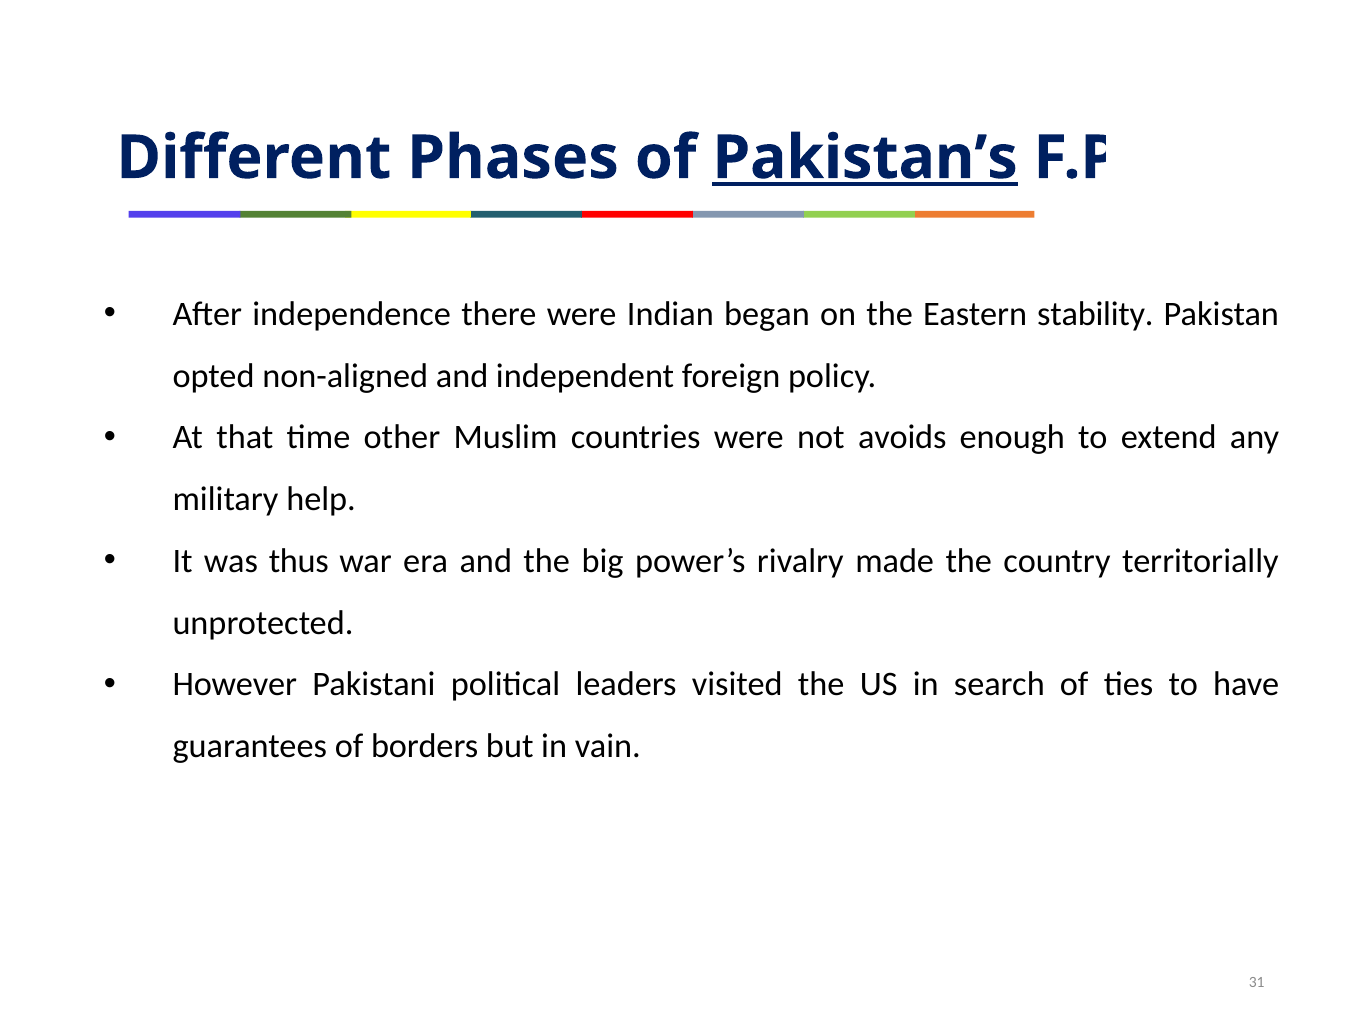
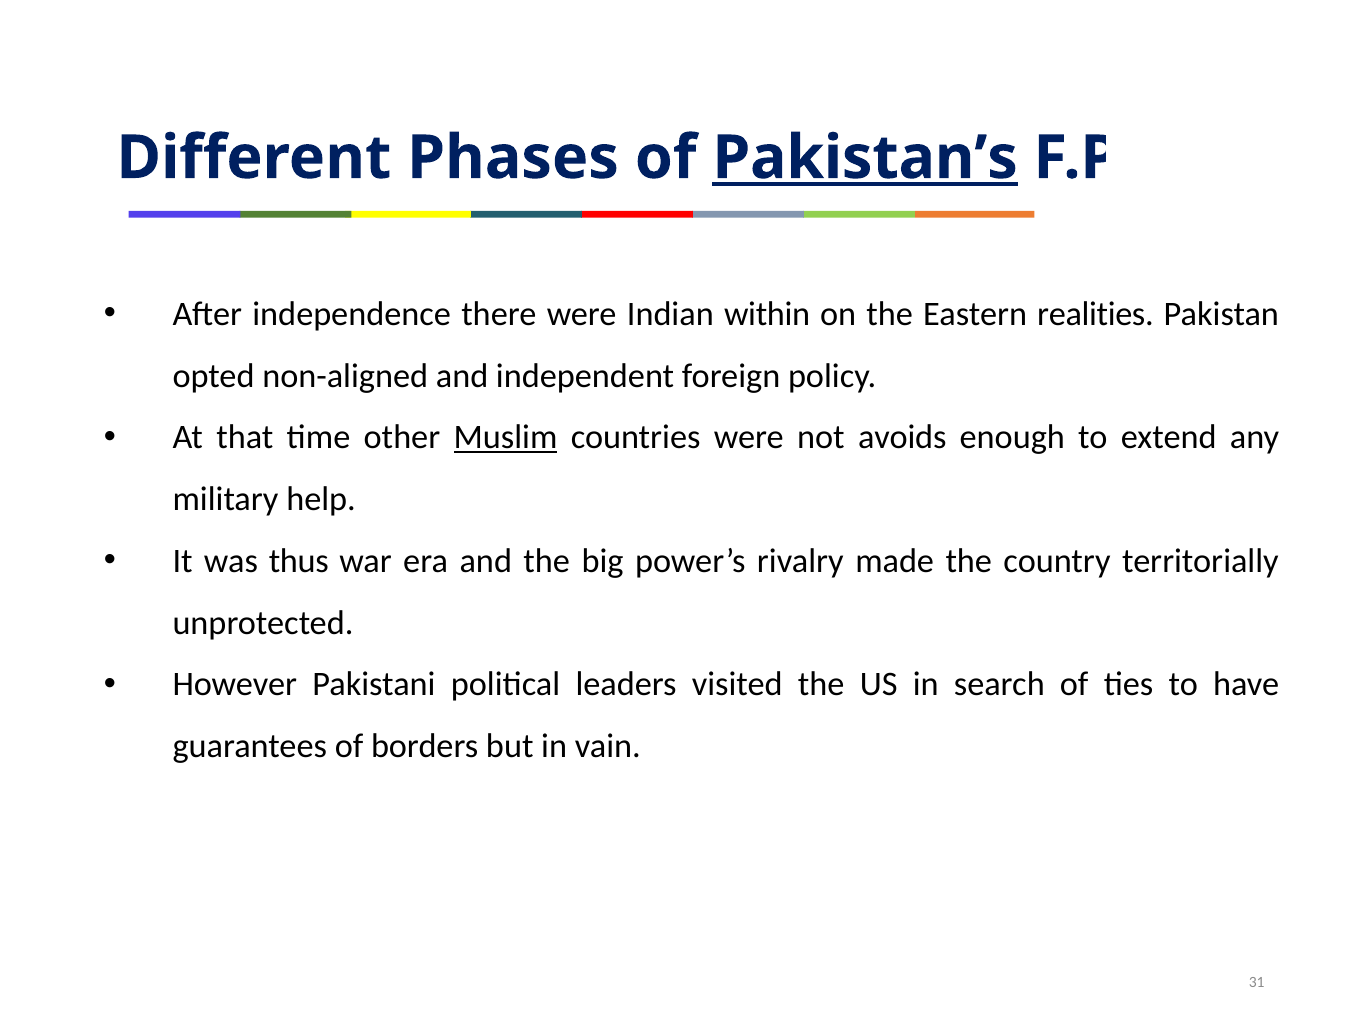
began: began -> within
stability: stability -> realities
Muslim underline: none -> present
